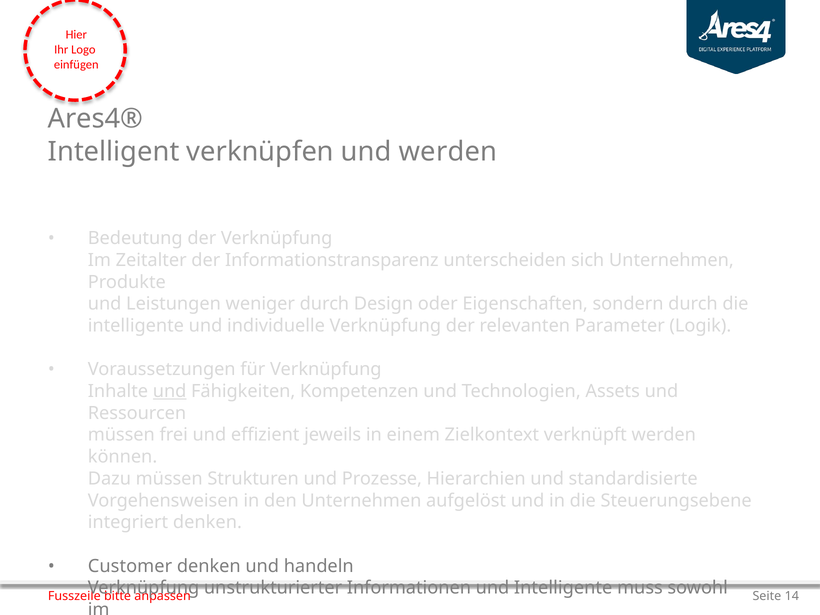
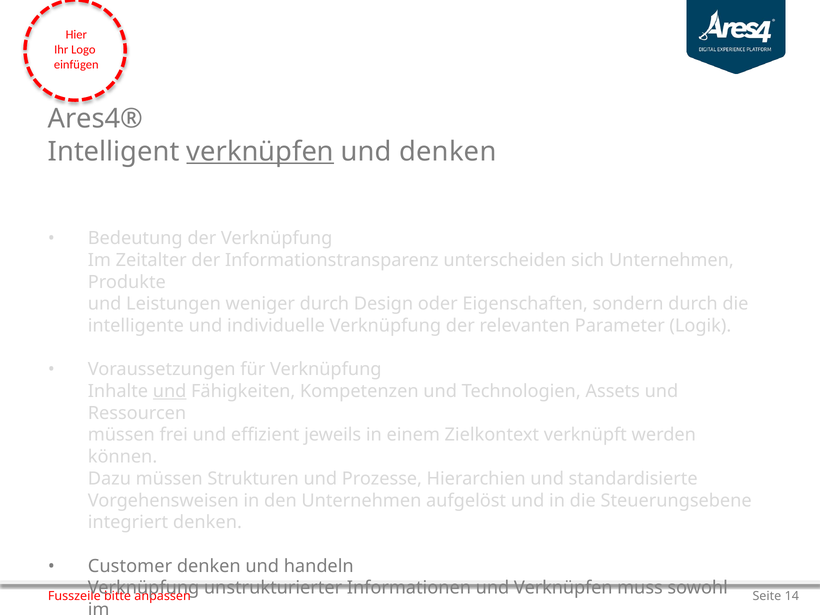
verknüpfen at (260, 152) underline: none -> present
und werden: werden -> denken
und Intelligente: Intelligente -> Verknüpfen
